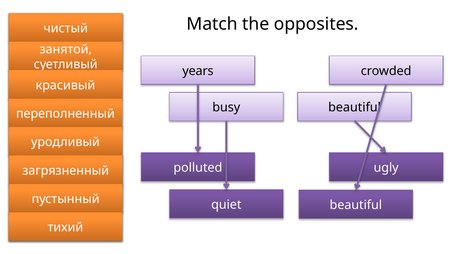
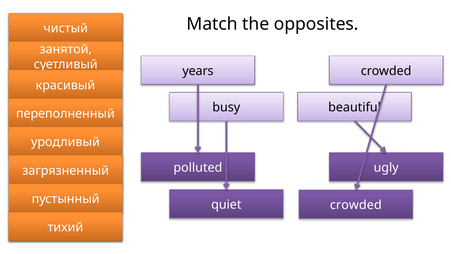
beautiful at (356, 205): beautiful -> crowded
